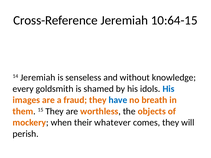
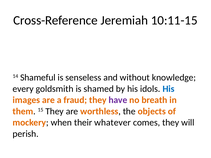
10:64-15: 10:64-15 -> 10:11-15
14 Jeremiah: Jeremiah -> Shameful
have colour: blue -> purple
